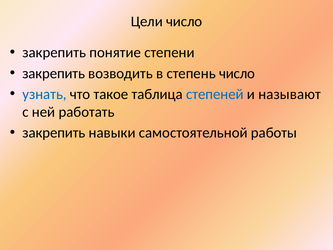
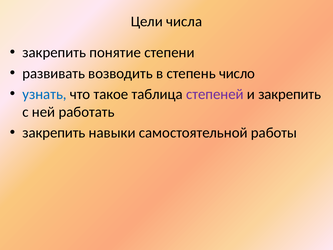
Цели число: число -> числа
закрепить at (54, 73): закрепить -> развивать
степеней colour: blue -> purple
и называют: называют -> закрепить
